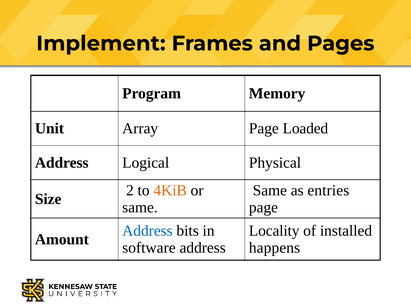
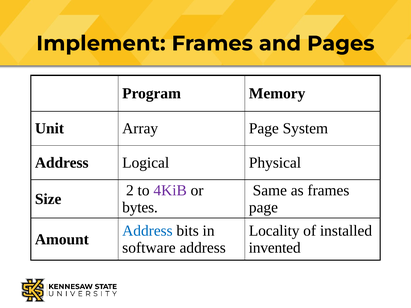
Loaded: Loaded -> System
4KiB colour: orange -> purple
as entries: entries -> frames
same at (140, 208): same -> bytes
happens: happens -> invented
